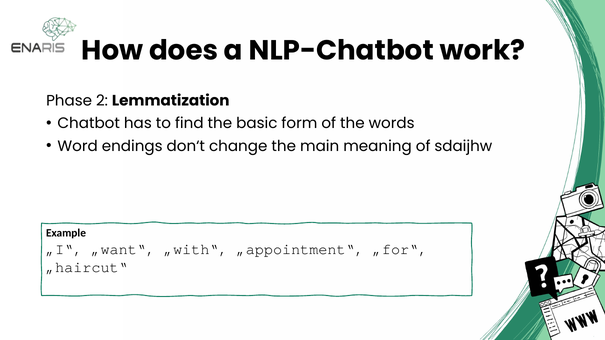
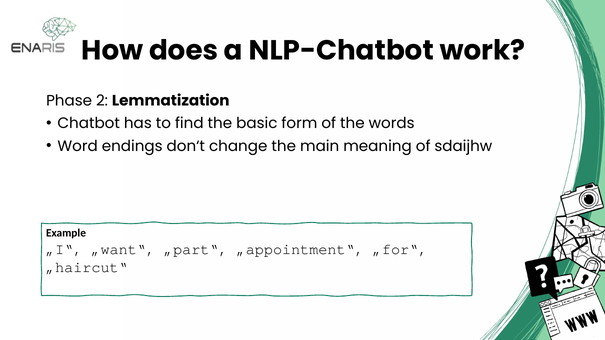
„with“: „with“ -> „part“
